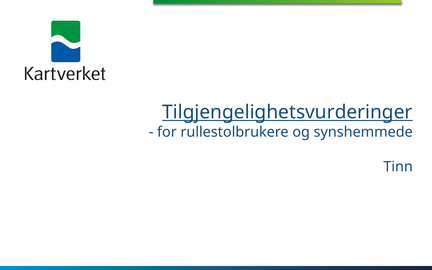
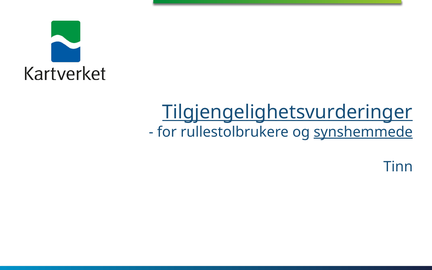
synshemmede underline: none -> present
